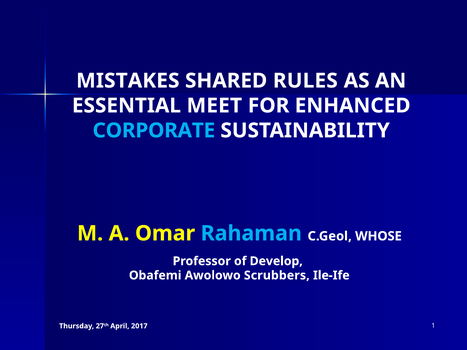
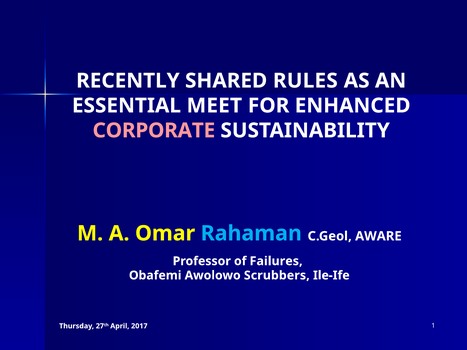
MISTAKES: MISTAKES -> RECENTLY
CORPORATE colour: light blue -> pink
WHOSE: WHOSE -> AWARE
Develop: Develop -> Failures
